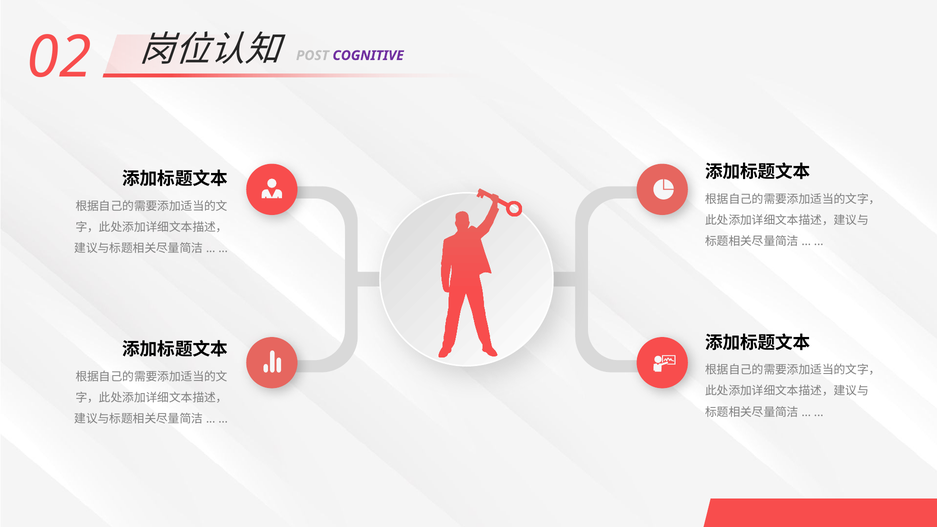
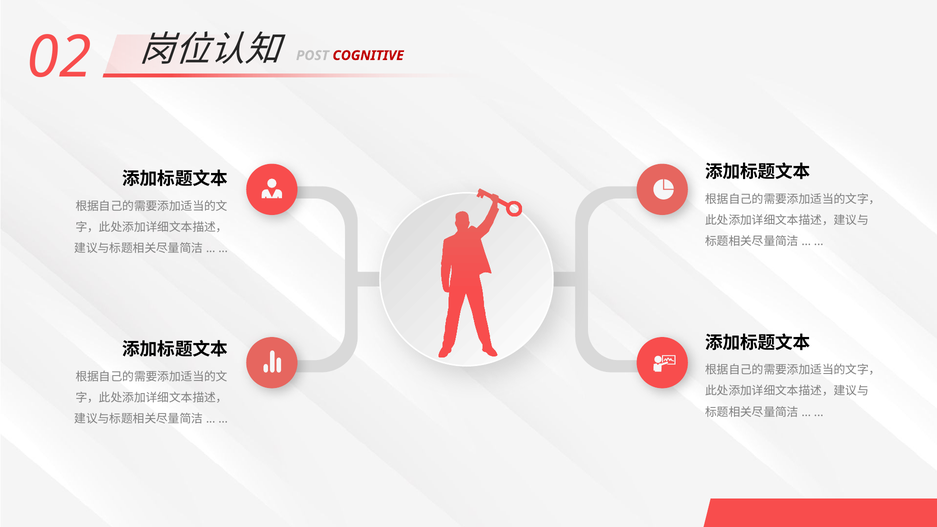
COGNITIVE colour: purple -> red
